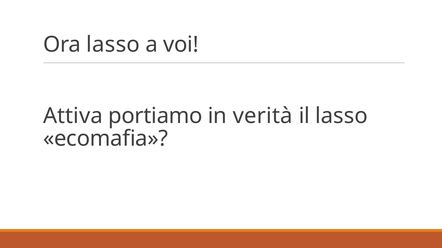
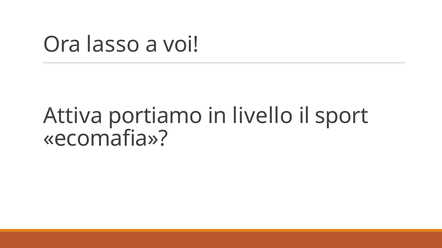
verità: verità -> livello
il lasso: lasso -> sport
